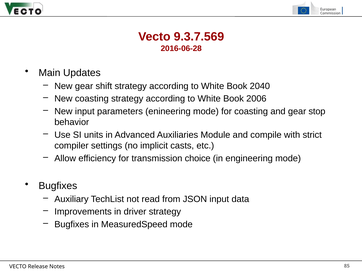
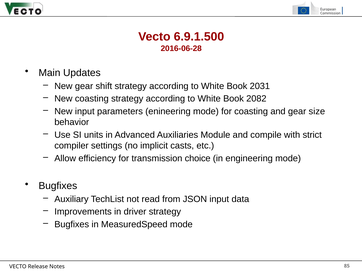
9.3.7.569: 9.3.7.569 -> 6.9.1.500
2040: 2040 -> 2031
2006: 2006 -> 2082
stop: stop -> size
